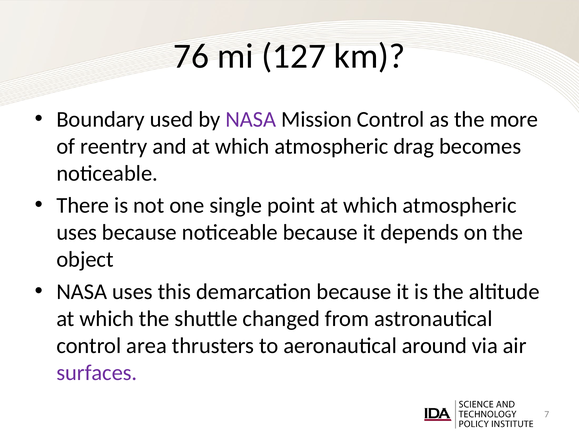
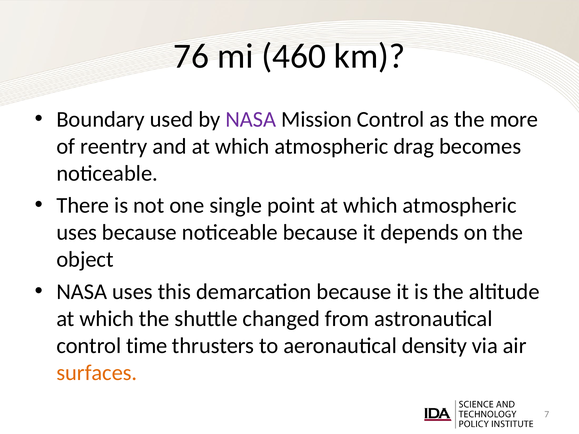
127: 127 -> 460
area: area -> time
around: around -> density
surfaces colour: purple -> orange
